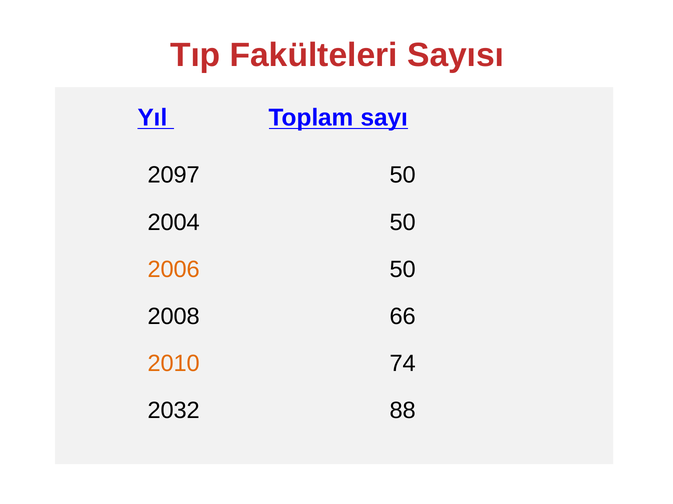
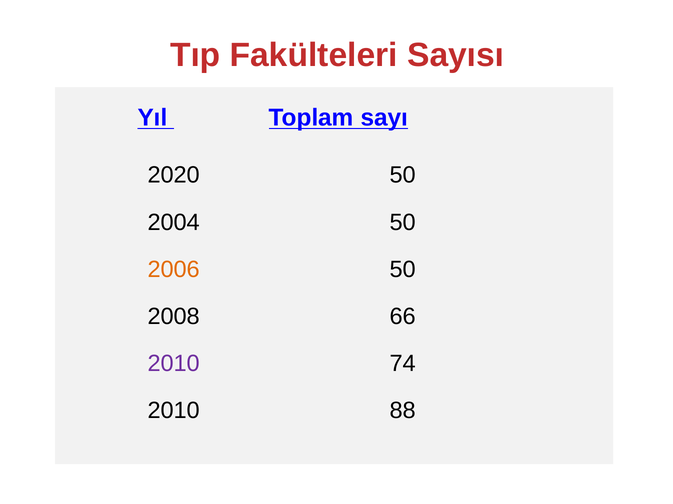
2097: 2097 -> 2020
2010 at (174, 364) colour: orange -> purple
2032 at (174, 411): 2032 -> 2010
